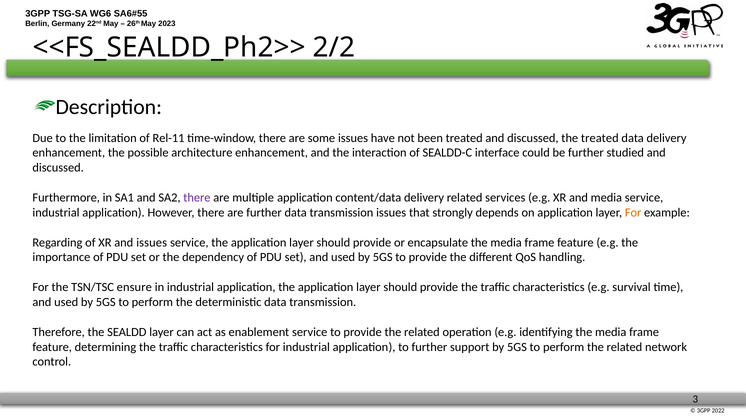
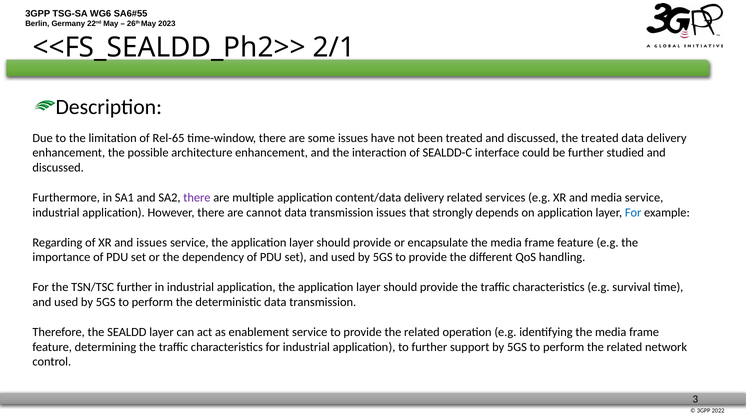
2/2: 2/2 -> 2/1
Rel-11: Rel-11 -> Rel-65
are further: further -> cannot
For at (633, 212) colour: orange -> blue
TSN/TSC ensure: ensure -> further
